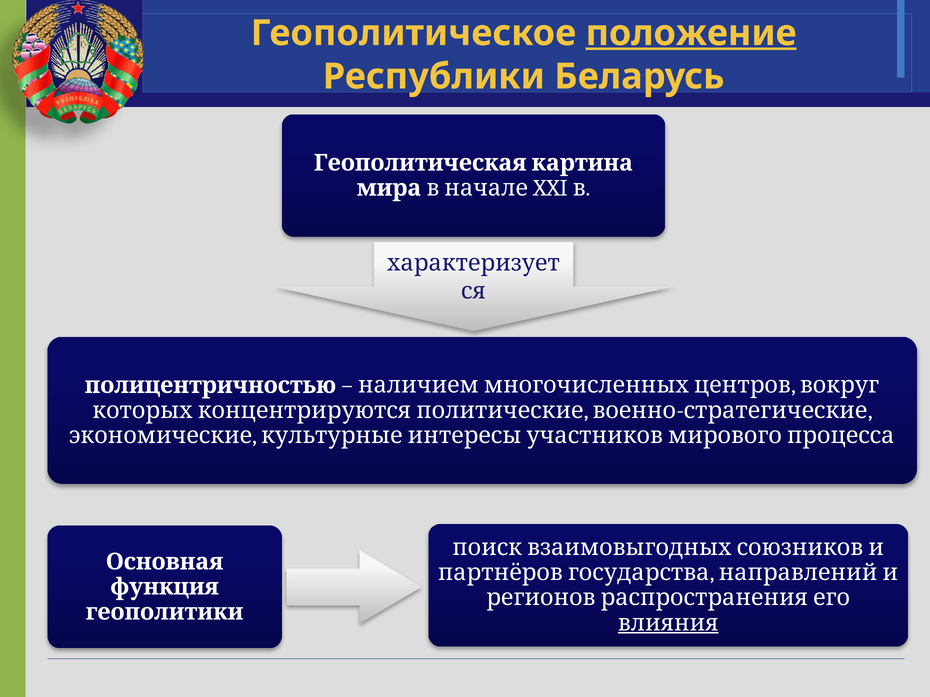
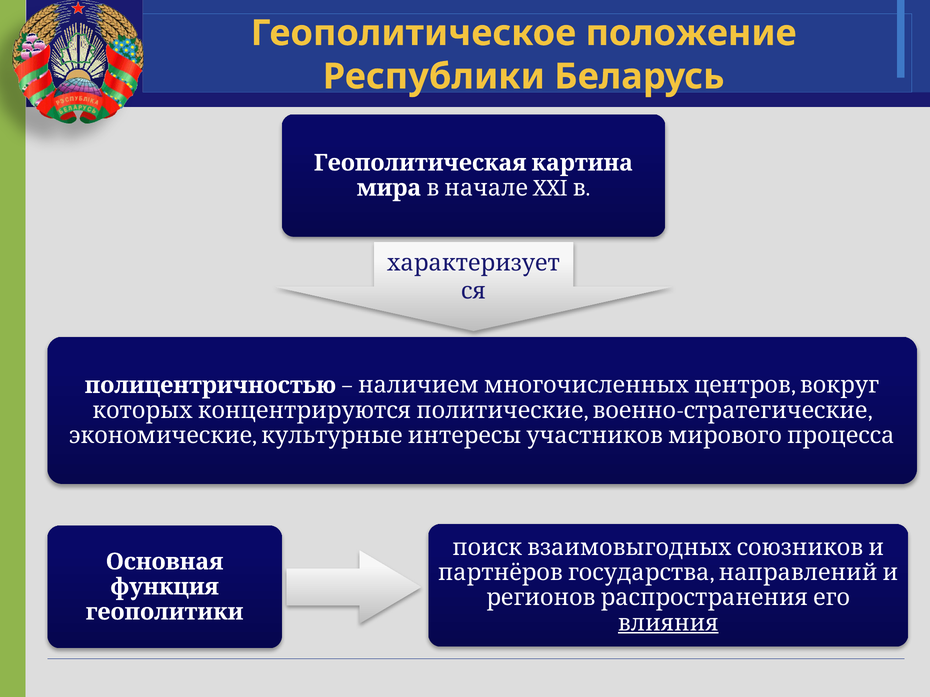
положение underline: present -> none
